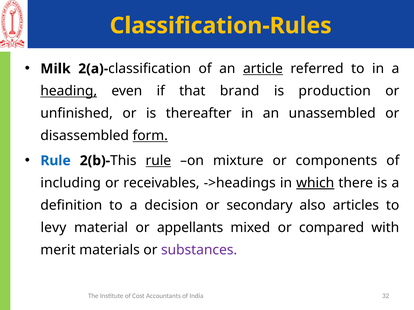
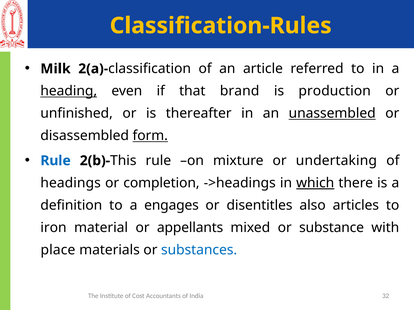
article underline: present -> none
unassembled underline: none -> present
rule at (158, 161) underline: present -> none
components: components -> undertaking
including: including -> headings
receivables: receivables -> completion
decision: decision -> engages
secondary: secondary -> disentitles
levy: levy -> iron
compared: compared -> substance
merit: merit -> place
substances colour: purple -> blue
